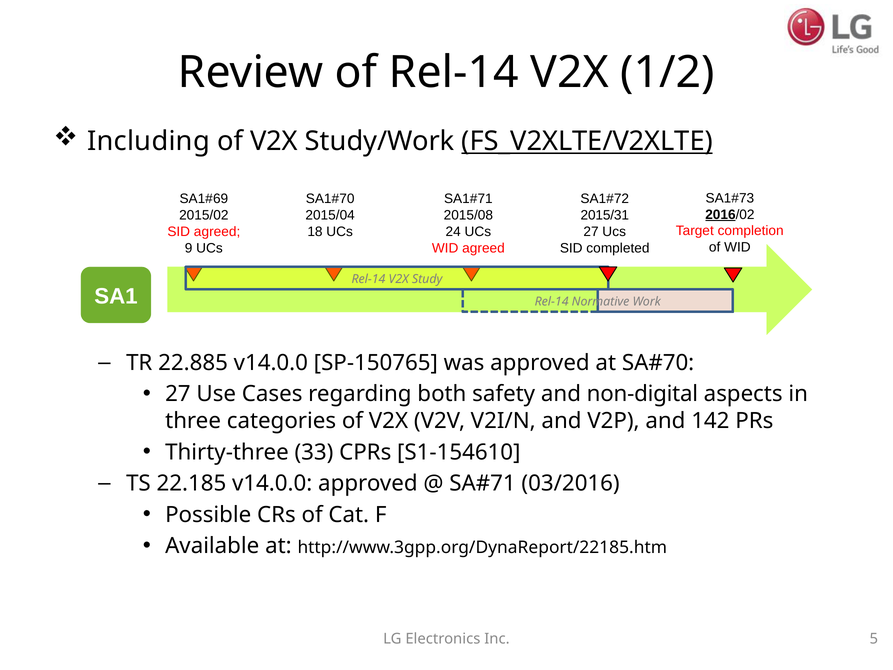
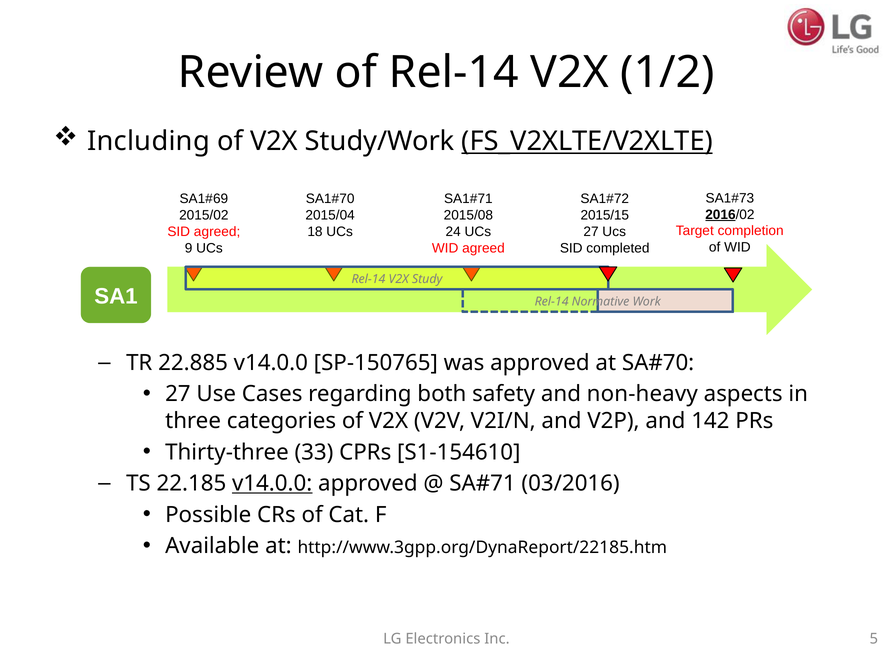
2015/31: 2015/31 -> 2015/15
non-digital: non-digital -> non-heavy
v14.0.0 at (272, 483) underline: none -> present
